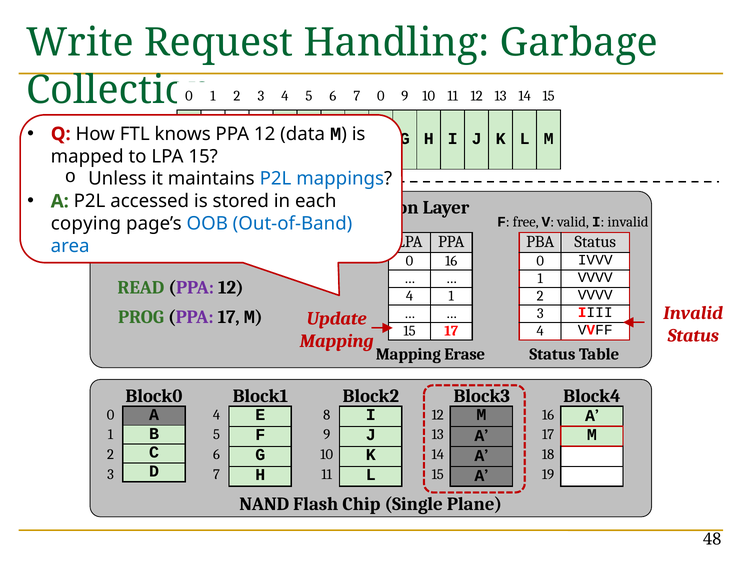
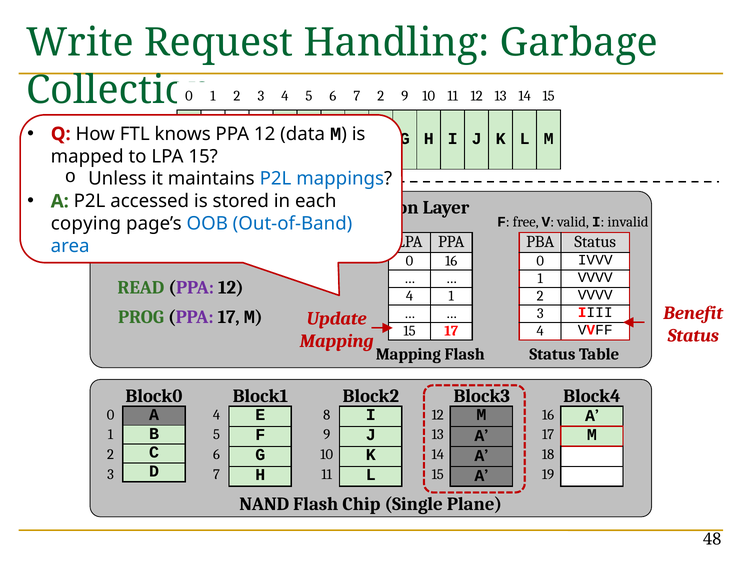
0 at (381, 96): 0 -> 2
M Invalid: Invalid -> Benefit
Mapping Erase: Erase -> Flash
